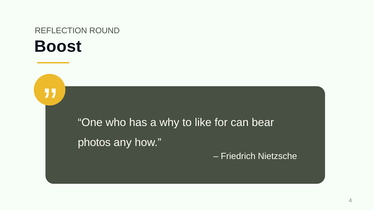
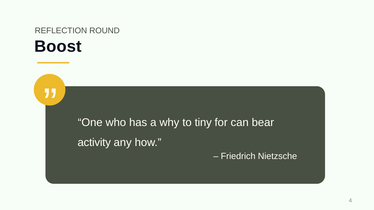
like: like -> tiny
photos: photos -> activity
